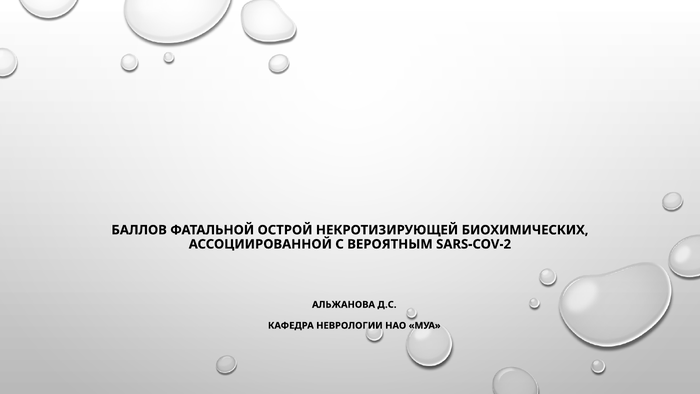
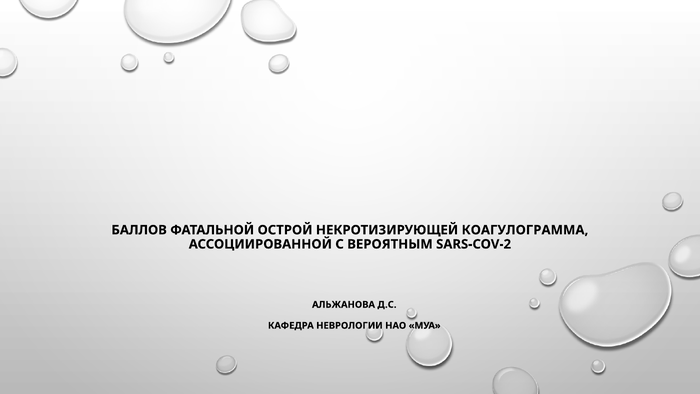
БИОХИМИЧЕСКИХ: БИОХИМИЧЕСКИХ -> КОАГУЛОГРАММА
